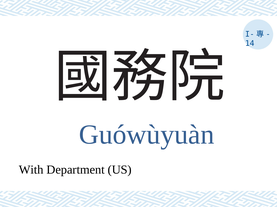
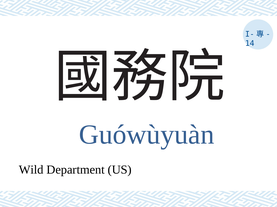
With: With -> Wild
